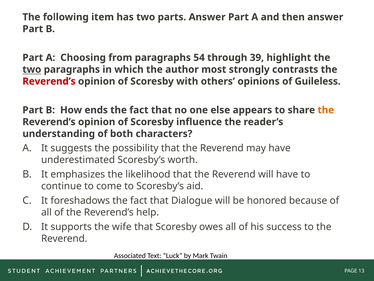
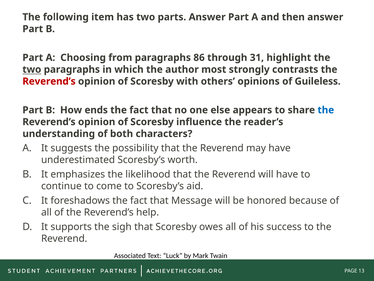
54: 54 -> 86
39: 39 -> 31
the at (326, 110) colour: orange -> blue
Dialogue: Dialogue -> Message
wife: wife -> sigh
